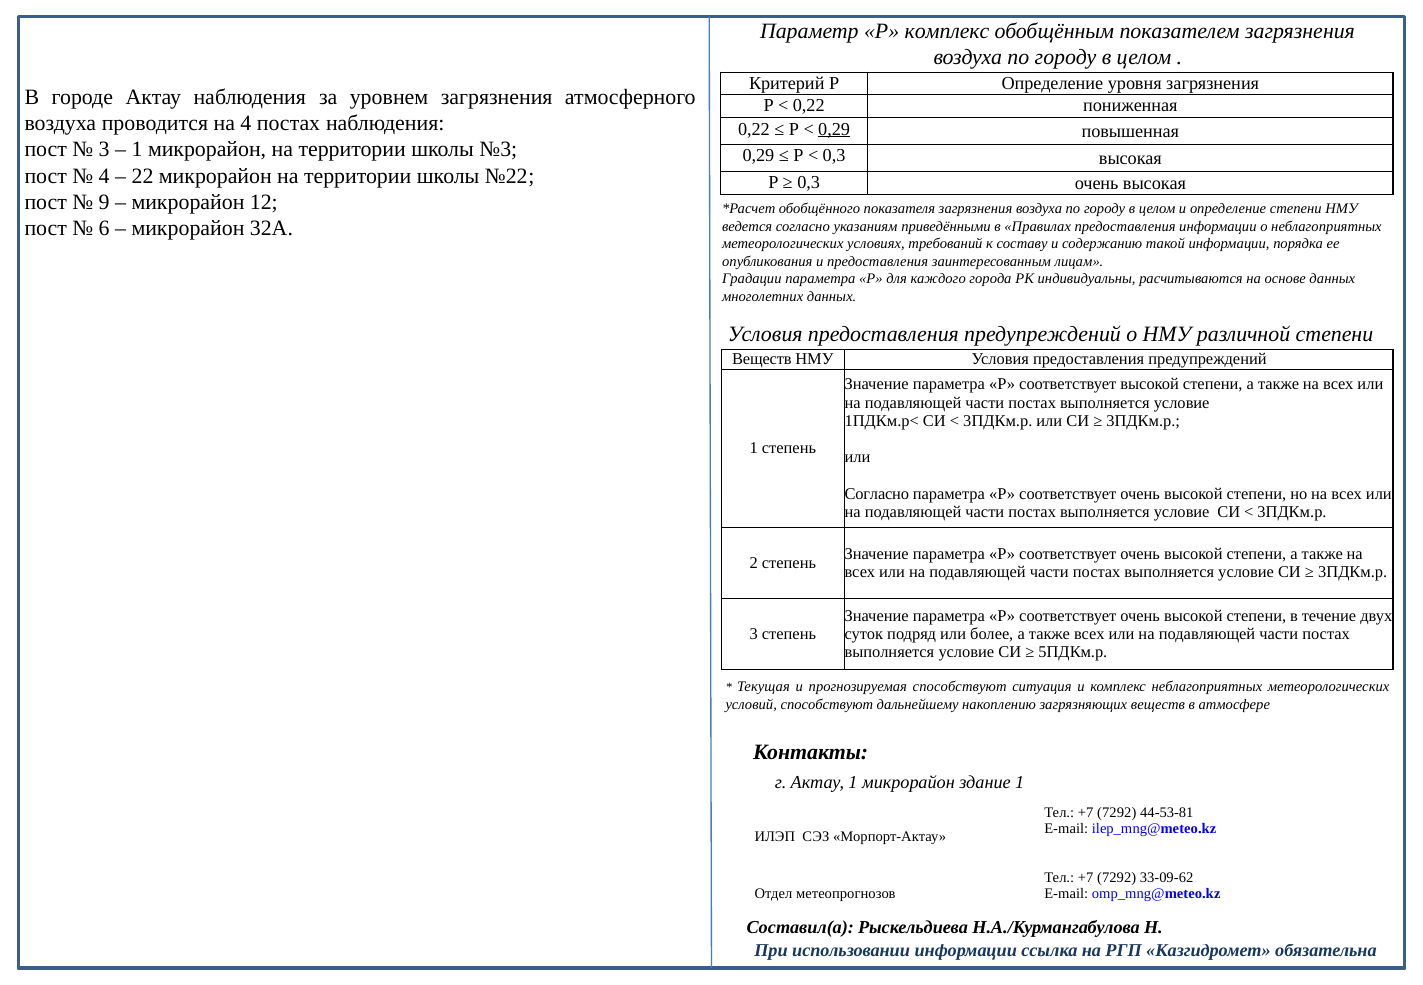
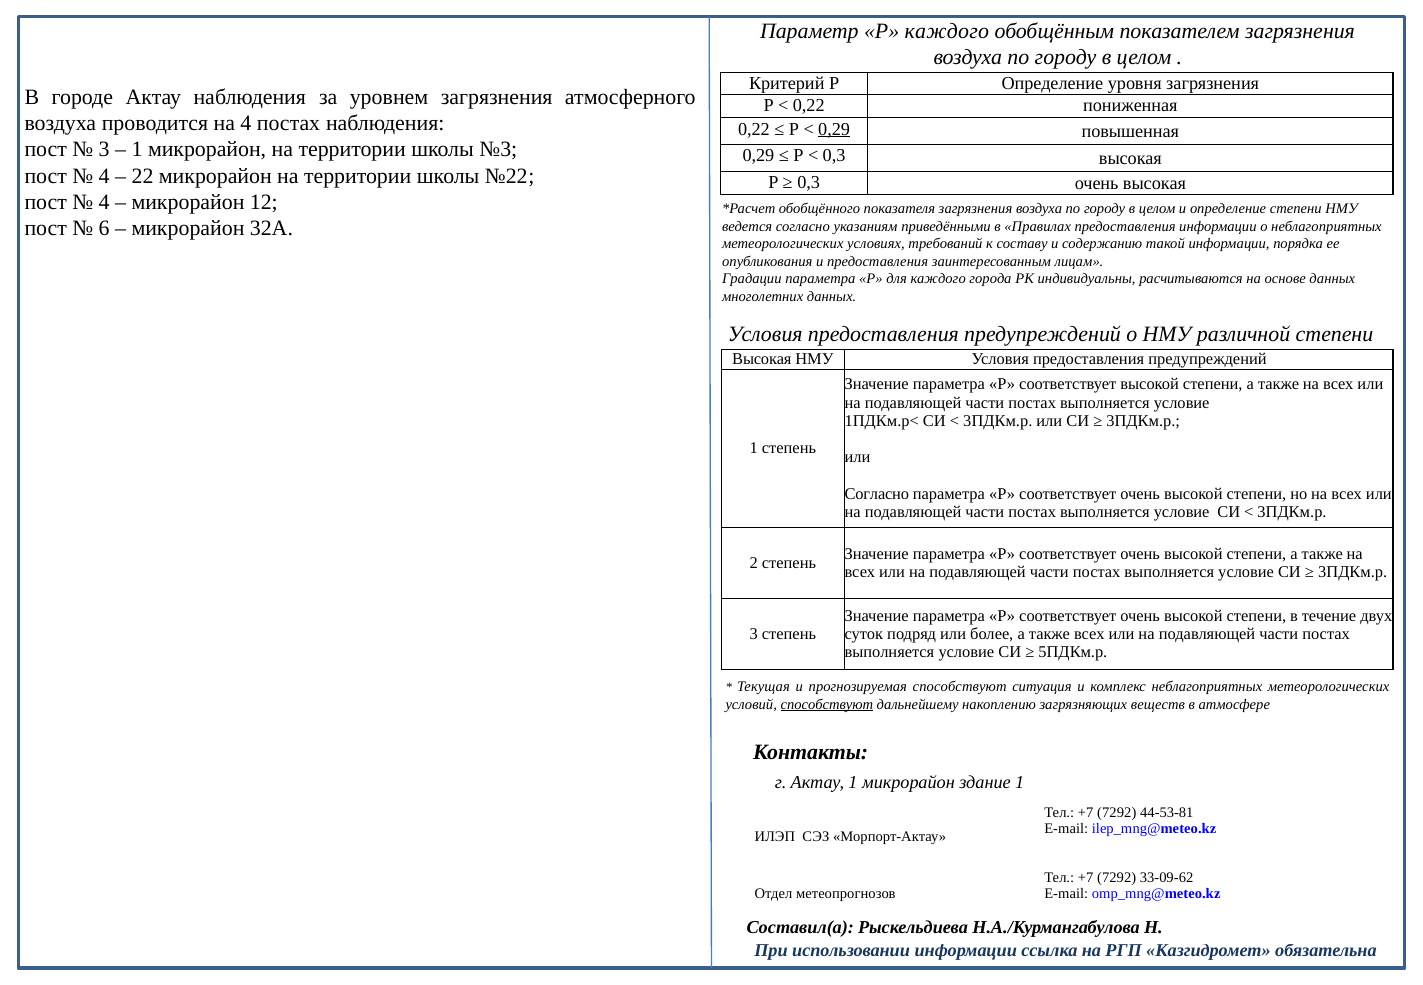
Р комплекс: комплекс -> каждого
9 at (104, 202): 9 -> 4
Веществ at (762, 359): Веществ -> Высокая
способствуют at (827, 704) underline: none -> present
